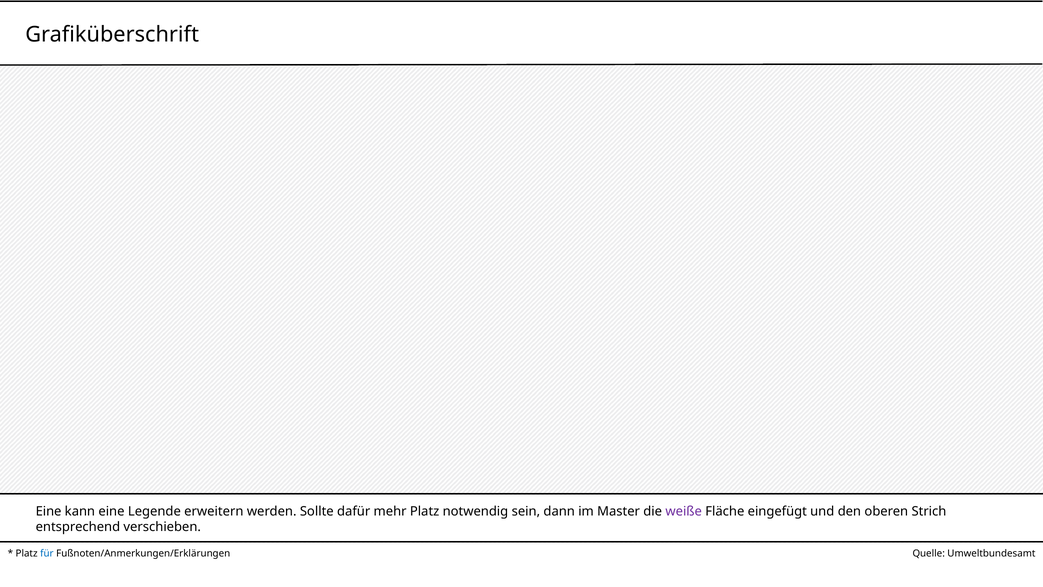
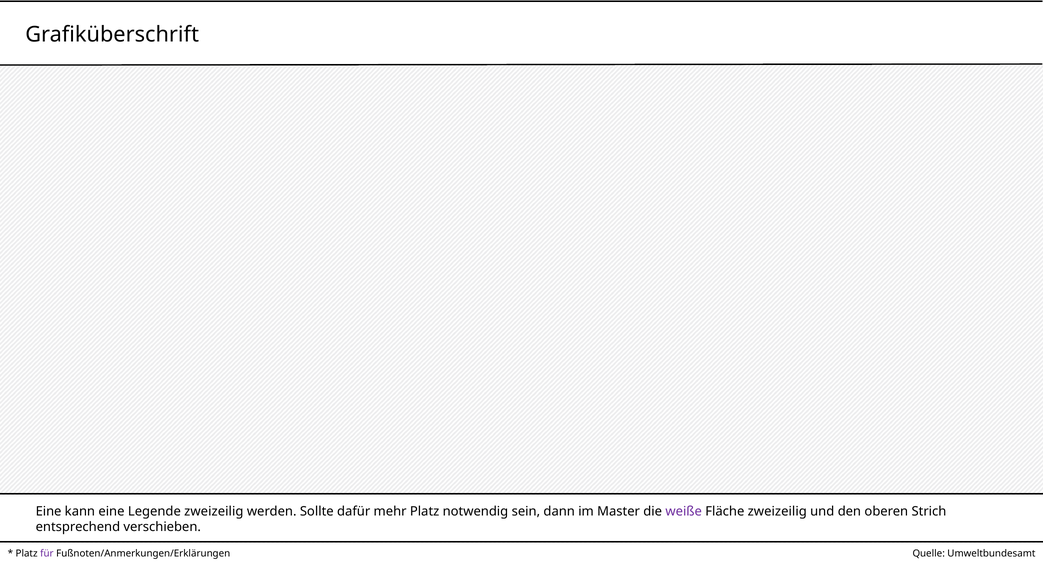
Legende erweitern: erweitern -> zweizeilig
Fläche eingefügt: eingefügt -> zweizeilig
für colour: blue -> purple
